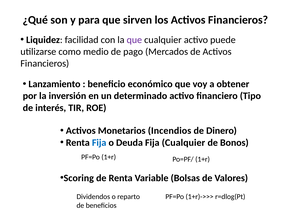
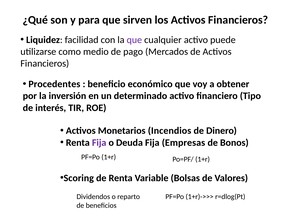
Lanzamiento: Lanzamiento -> Procedentes
Fija at (99, 143) colour: blue -> purple
Fija Cualquier: Cualquier -> Empresas
